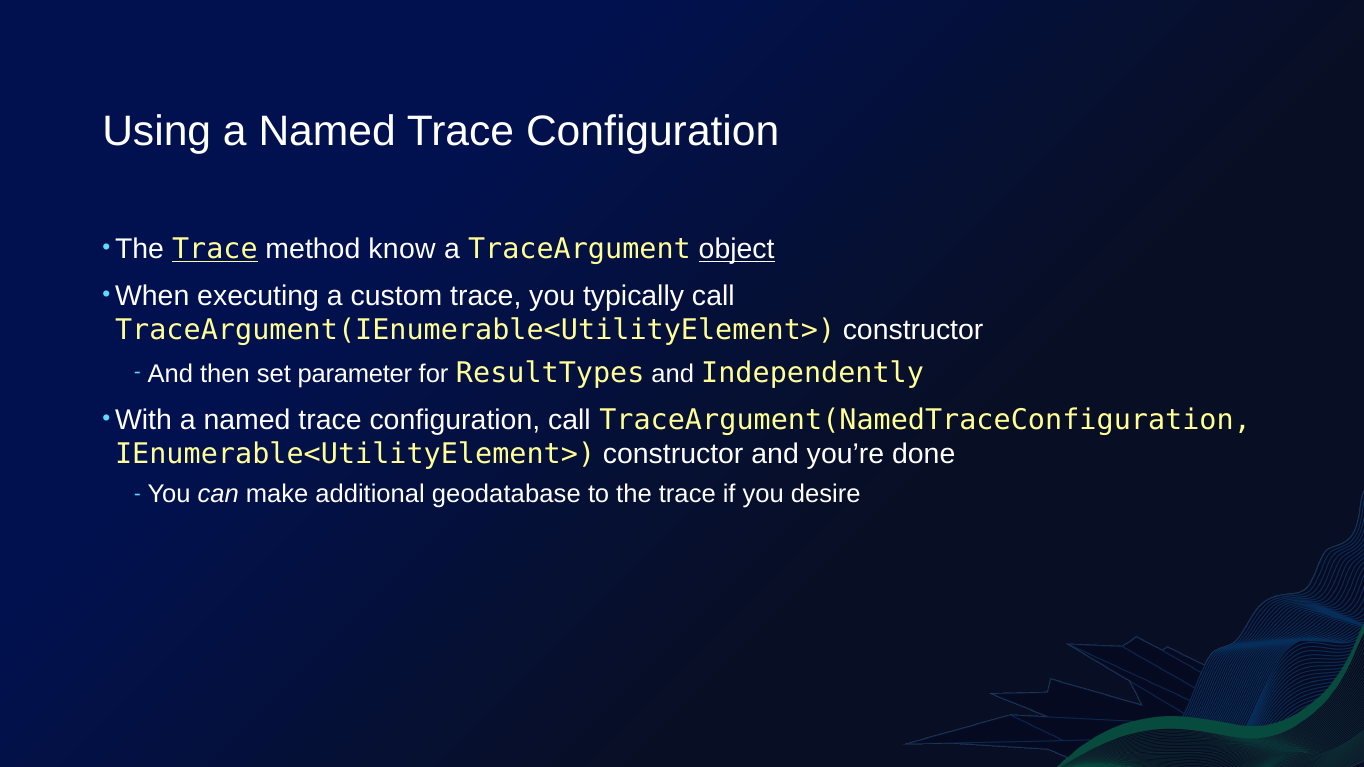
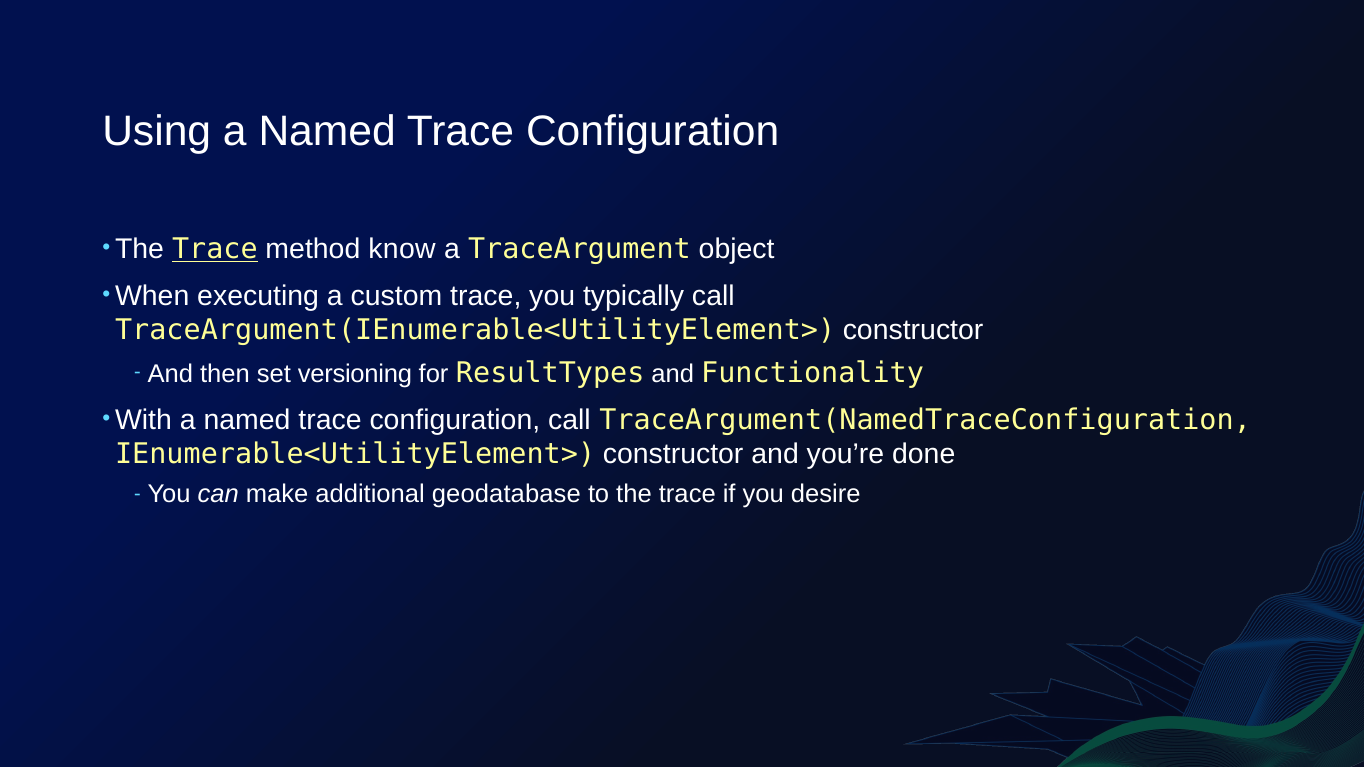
object underline: present -> none
parameter: parameter -> versioning
Independently: Independently -> Functionality
